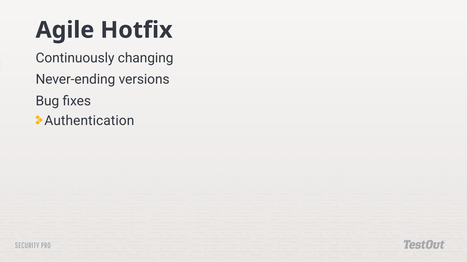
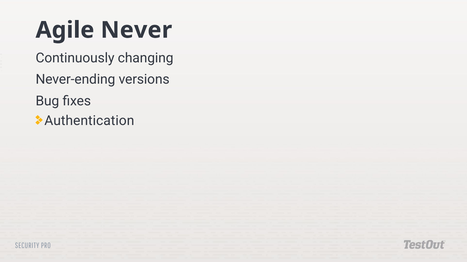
Hotfix: Hotfix -> Never
